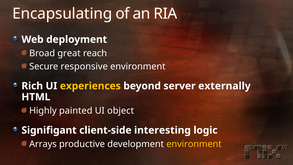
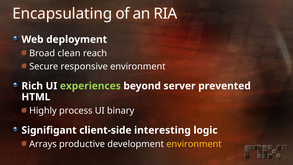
great: great -> clean
experiences colour: yellow -> light green
externally: externally -> prevented
painted: painted -> process
object: object -> binary
